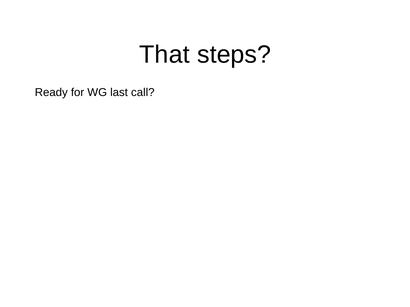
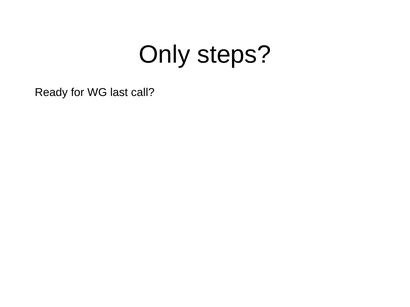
That: That -> Only
